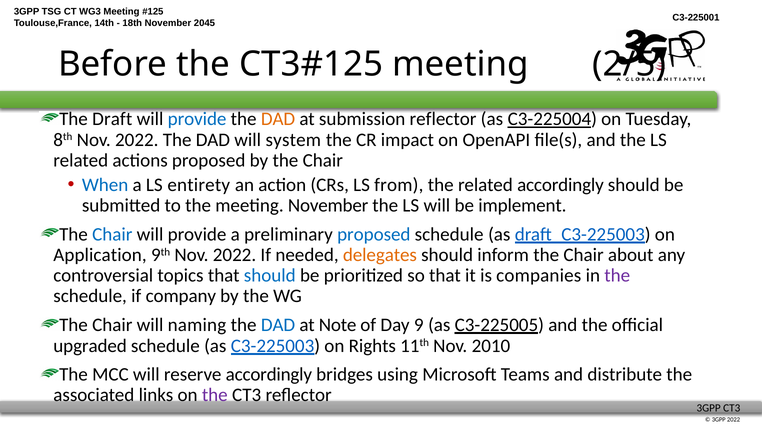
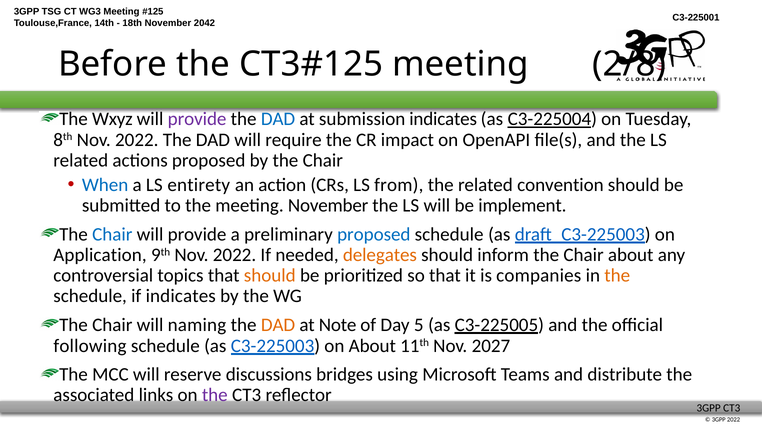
2045: 2045 -> 2042
2/5: 2/5 -> 2/8
Draft: Draft -> Wxyz
provide at (197, 119) colour: blue -> purple
DAD at (278, 119) colour: orange -> blue
submission reflector: reflector -> indicates
system: system -> require
related accordingly: accordingly -> convention
should at (270, 275) colour: blue -> orange
the at (617, 275) colour: purple -> orange
if company: company -> indicates
DAD at (278, 325) colour: blue -> orange
9: 9 -> 5
upgraded: upgraded -> following
on Rights: Rights -> About
2010: 2010 -> 2027
reserve accordingly: accordingly -> discussions
